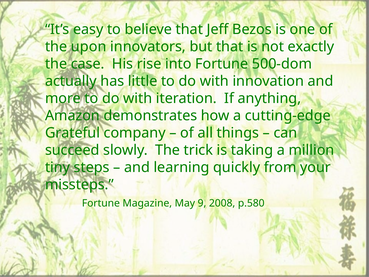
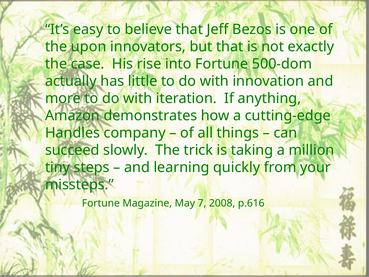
Grateful: Grateful -> Handles
9: 9 -> 7
p.580: p.580 -> p.616
